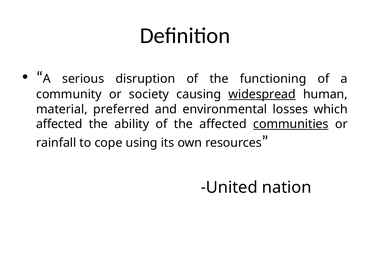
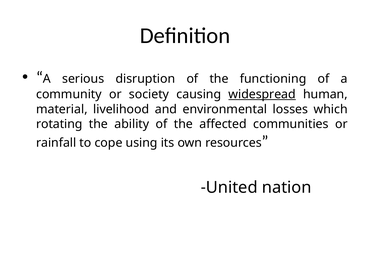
preferred: preferred -> livelihood
affected at (59, 124): affected -> rotating
communities underline: present -> none
